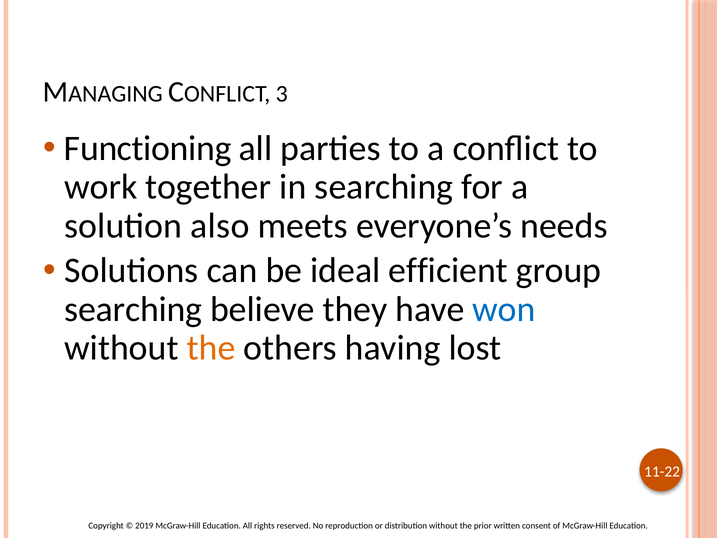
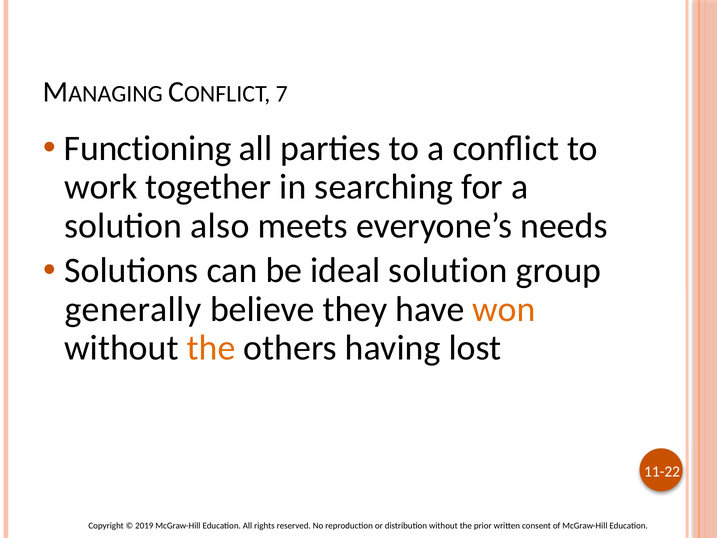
3: 3 -> 7
ideal efficient: efficient -> solution
searching at (133, 309): searching -> generally
won colour: blue -> orange
